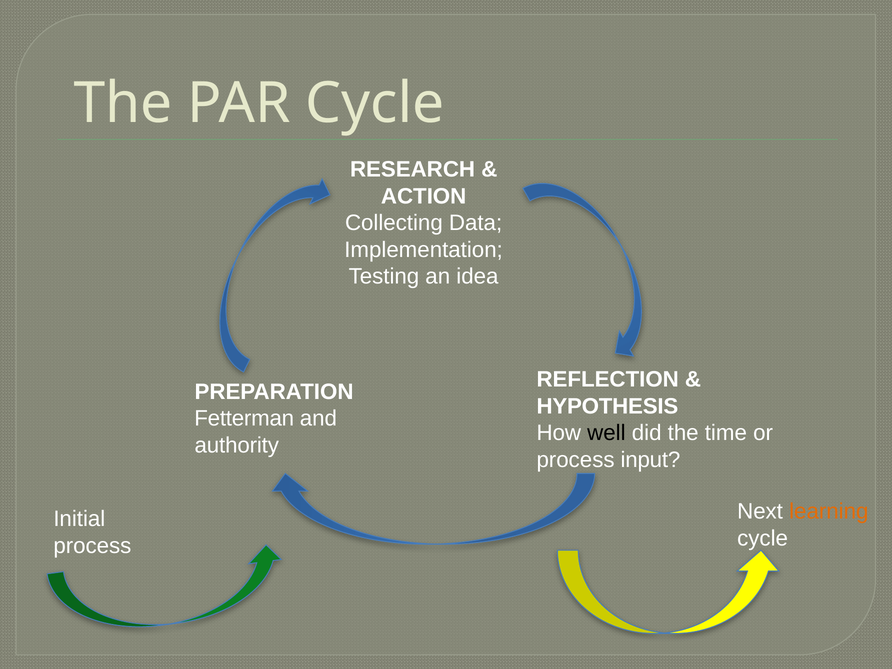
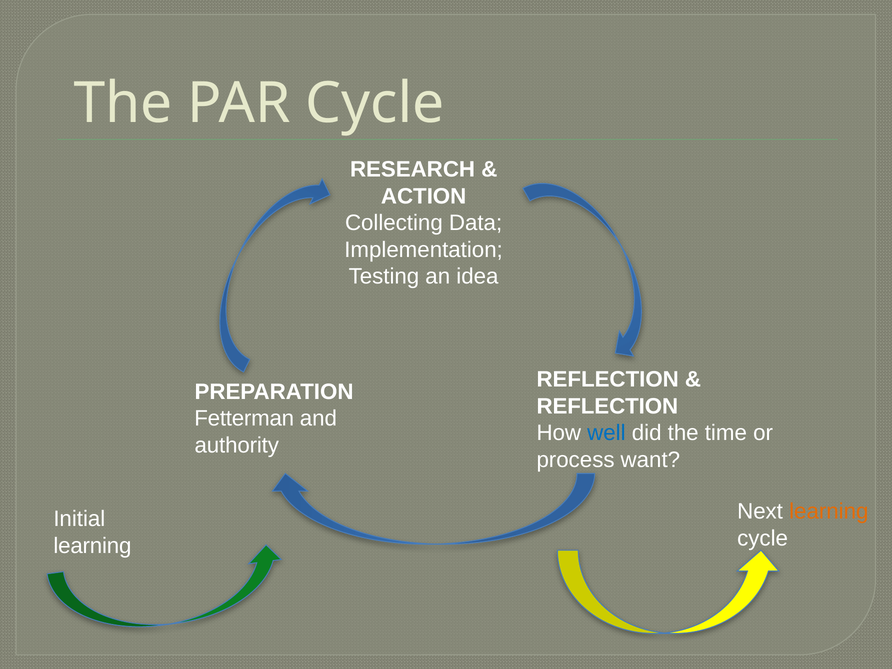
HYPOTHESIS at (607, 406): HYPOTHESIS -> REFLECTION
well colour: black -> blue
input: input -> want
process at (92, 546): process -> learning
